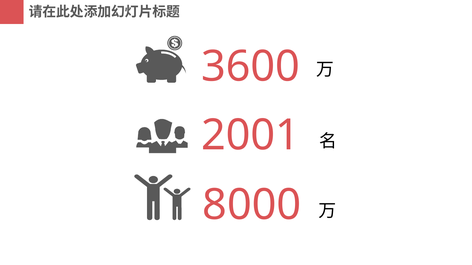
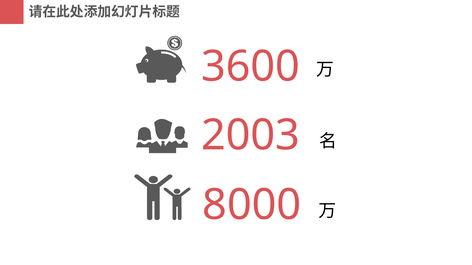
2001: 2001 -> 2003
